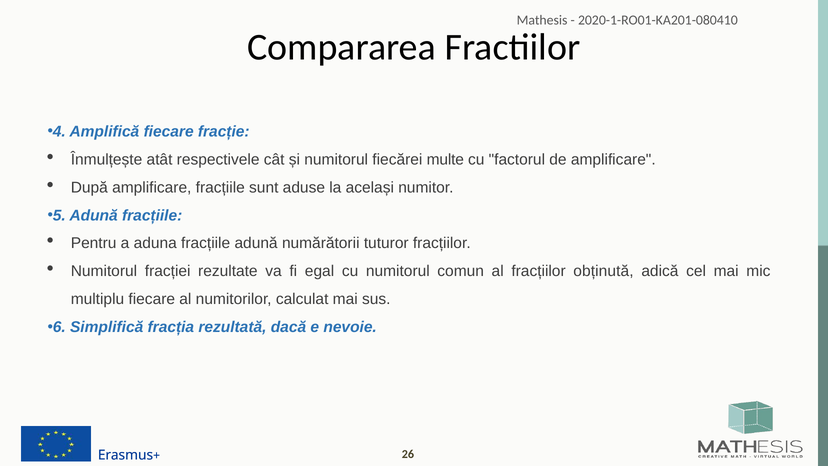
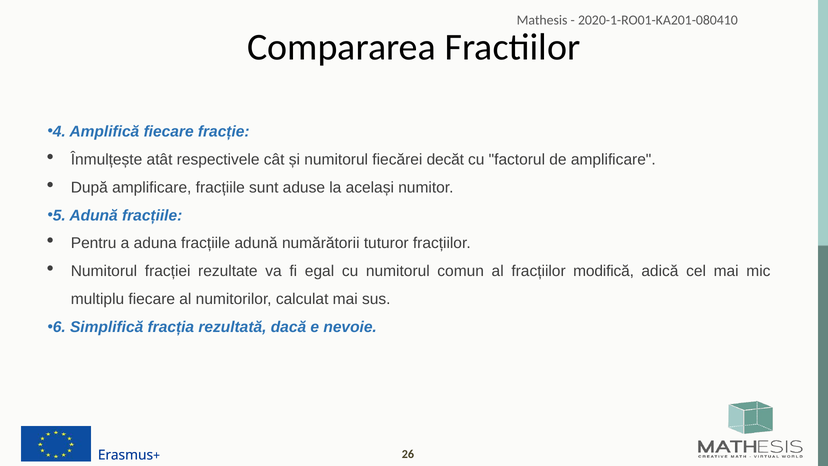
multe: multe -> decăt
obținută: obținută -> modifică
